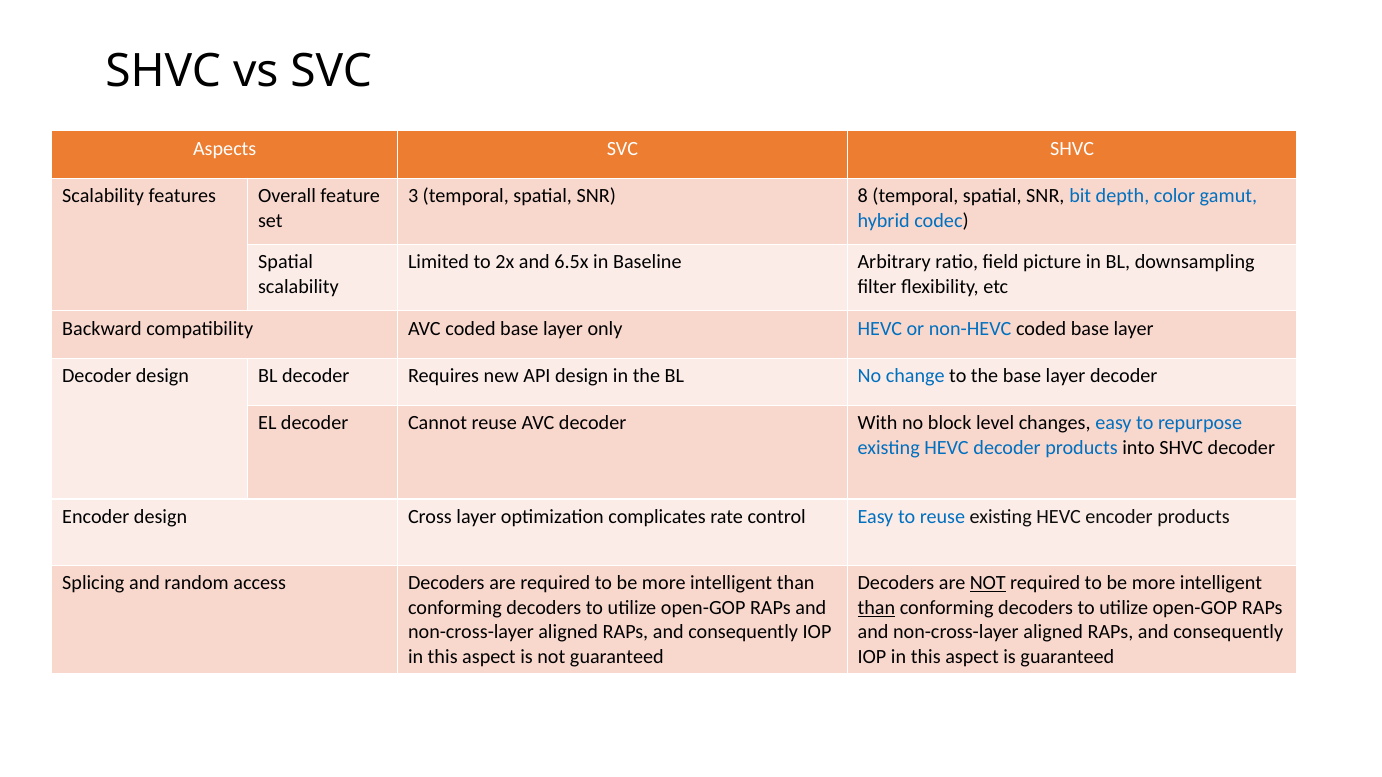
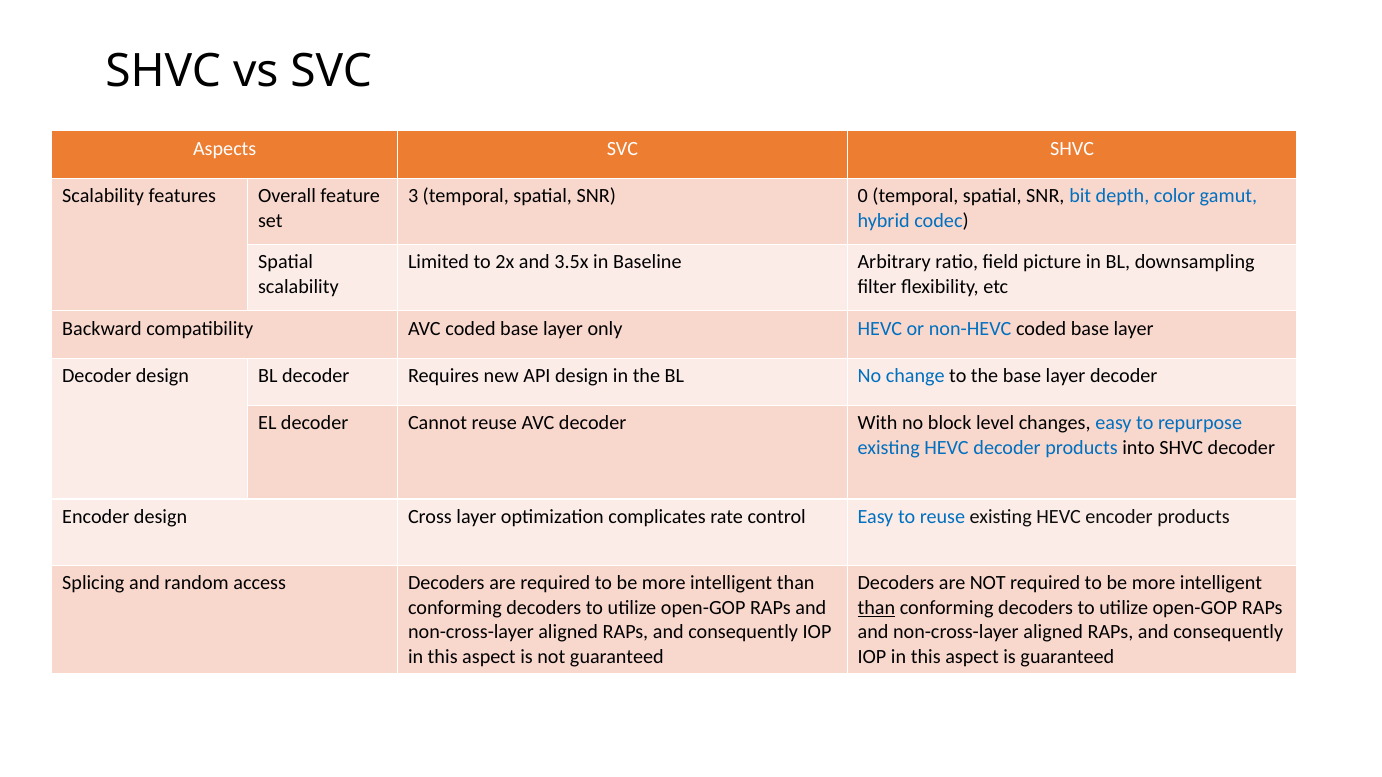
8: 8 -> 0
6.5x: 6.5x -> 3.5x
NOT at (988, 583) underline: present -> none
